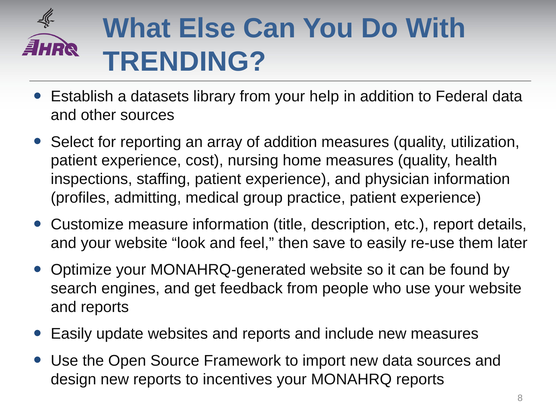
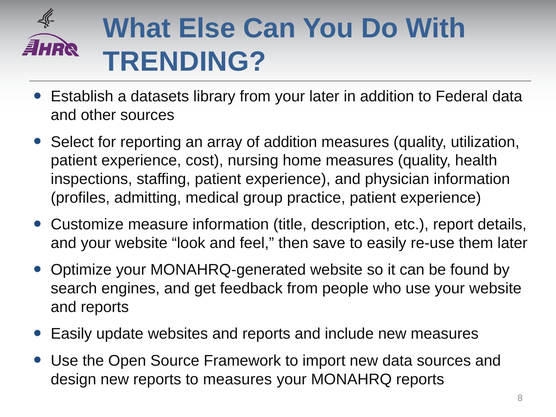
your help: help -> later
to incentives: incentives -> measures
